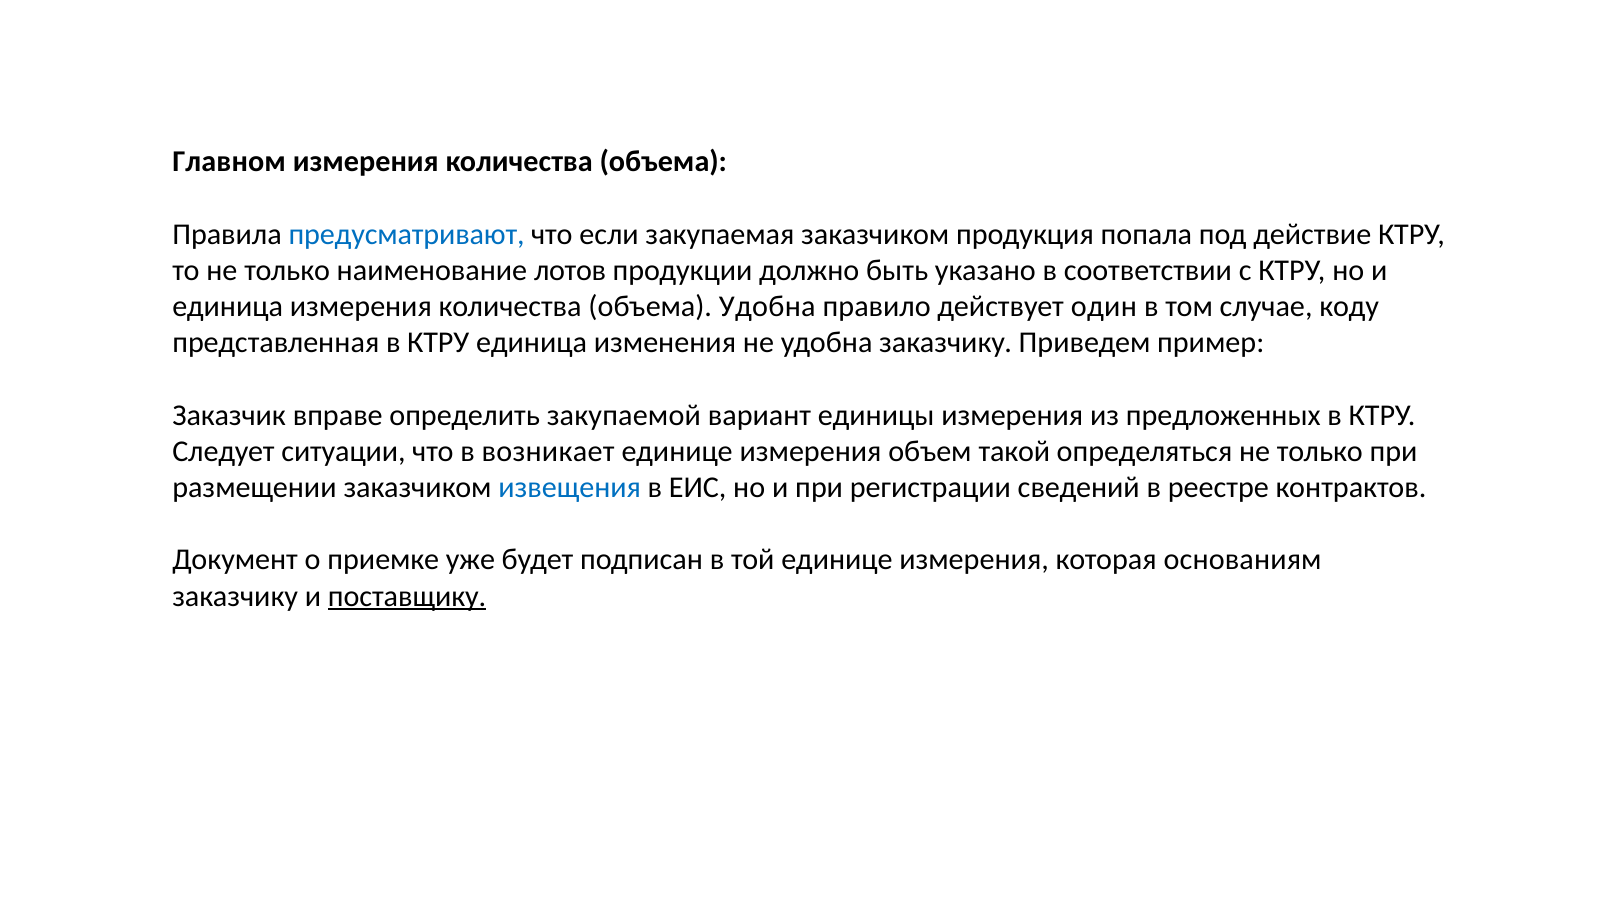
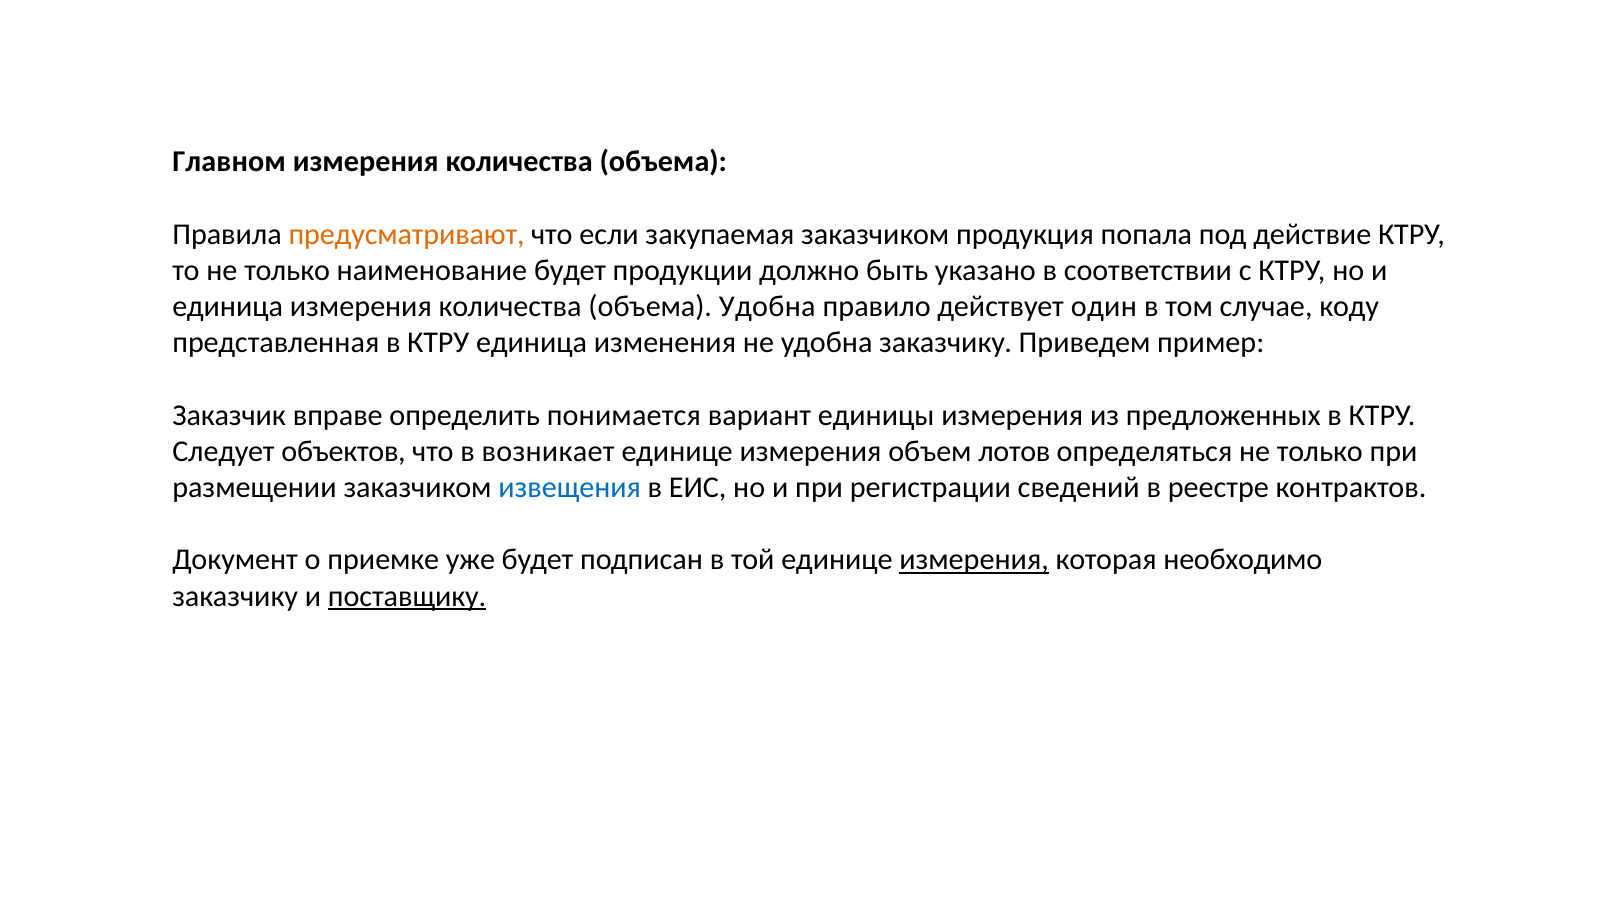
предусматривают colour: blue -> orange
наименование лотов: лотов -> будет
закупаемой: закупаемой -> понимается
ситуации: ситуации -> объектов
такой: такой -> лотов
измерения at (974, 560) underline: none -> present
основаниям: основаниям -> необходимо
